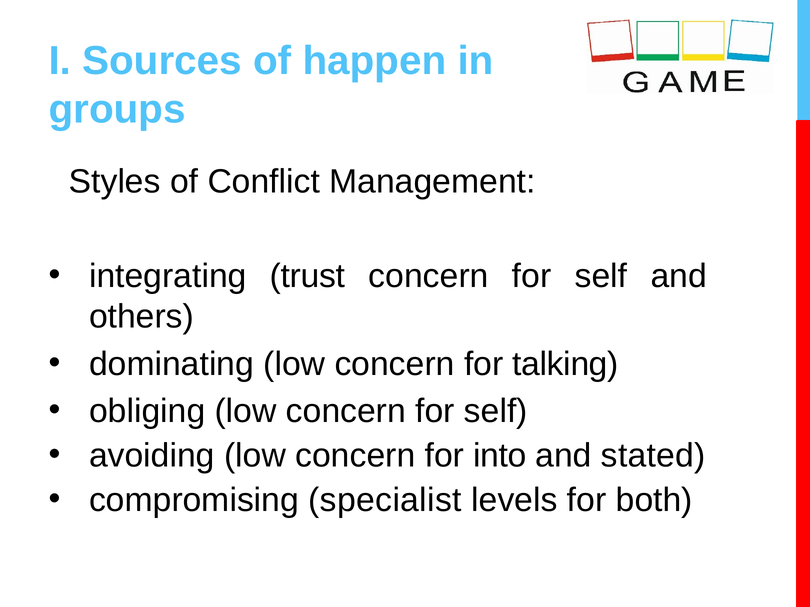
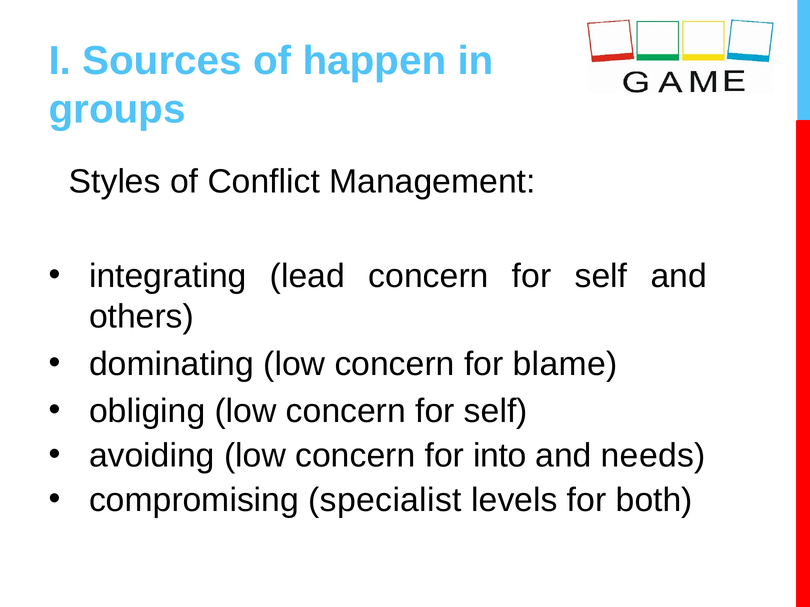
trust: trust -> lead
talking: talking -> blame
stated: stated -> needs
